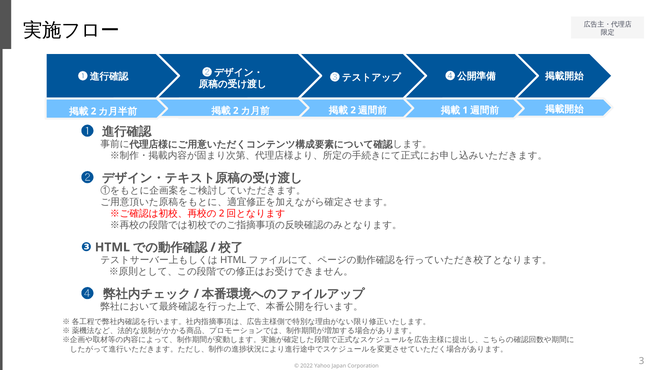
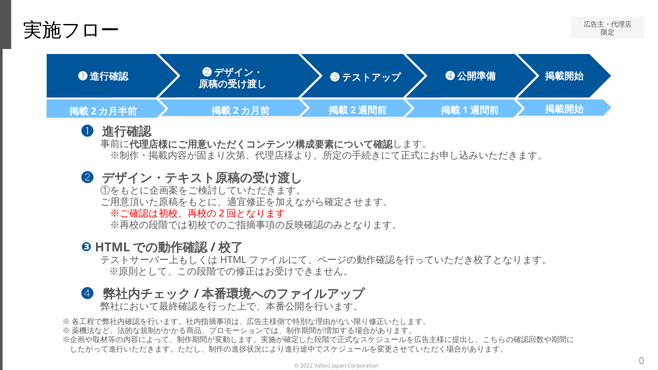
3: 3 -> 0
